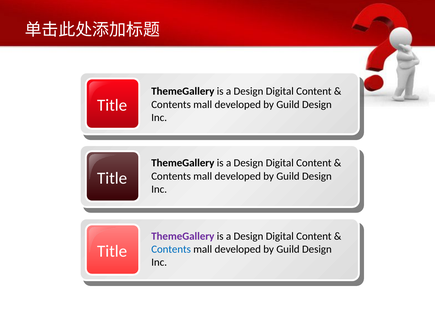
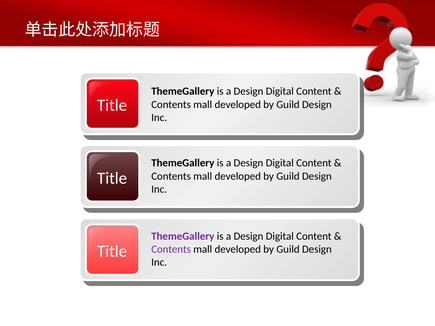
Contents at (171, 249) colour: blue -> purple
